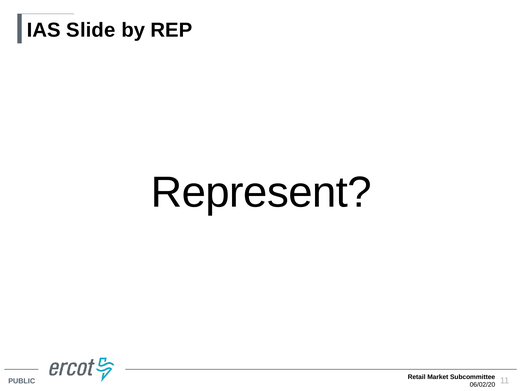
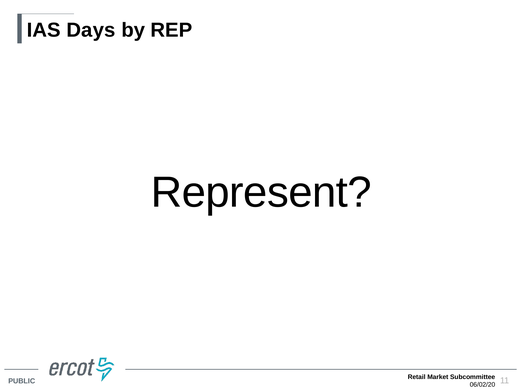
Slide: Slide -> Days
